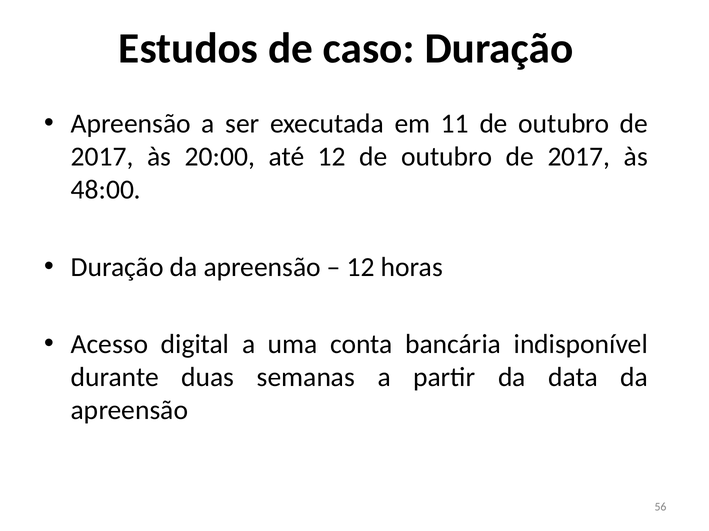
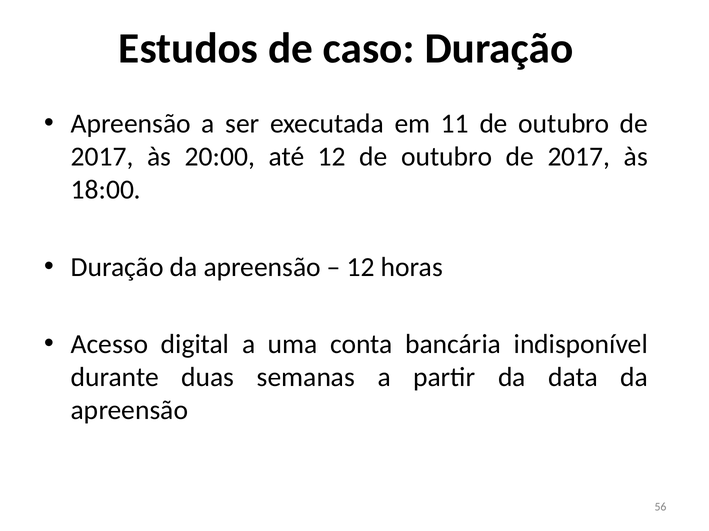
48:00: 48:00 -> 18:00
